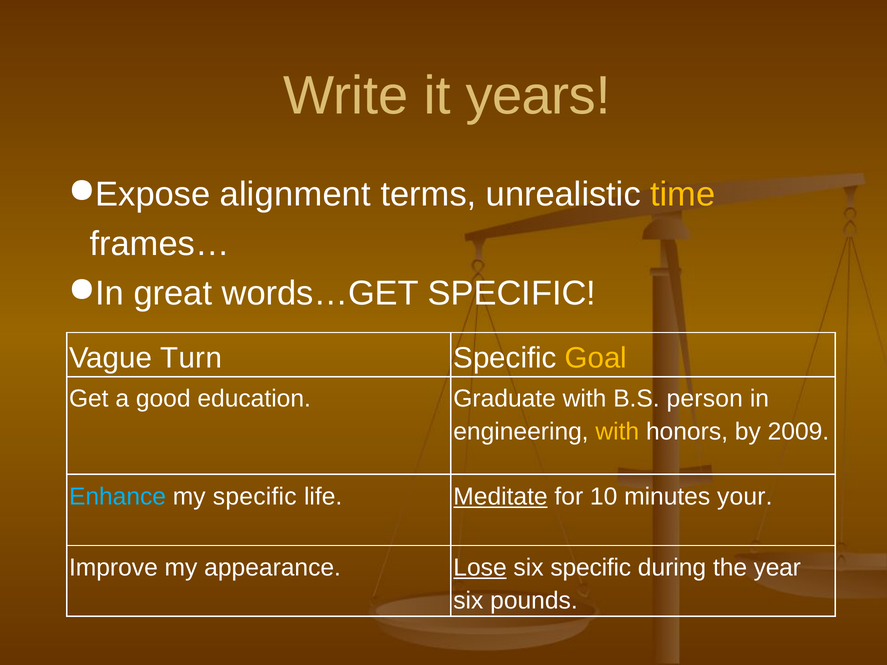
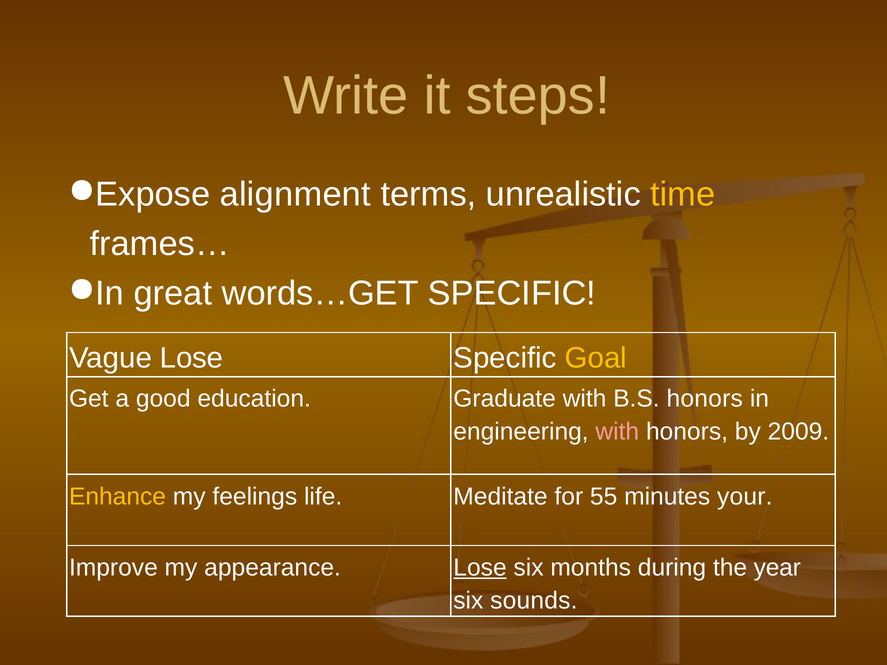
years: years -> steps
Vague Turn: Turn -> Lose
B.S person: person -> honors
with at (617, 432) colour: yellow -> pink
Enhance colour: light blue -> yellow
my specific: specific -> feelings
Meditate underline: present -> none
10: 10 -> 55
six specific: specific -> months
pounds: pounds -> sounds
